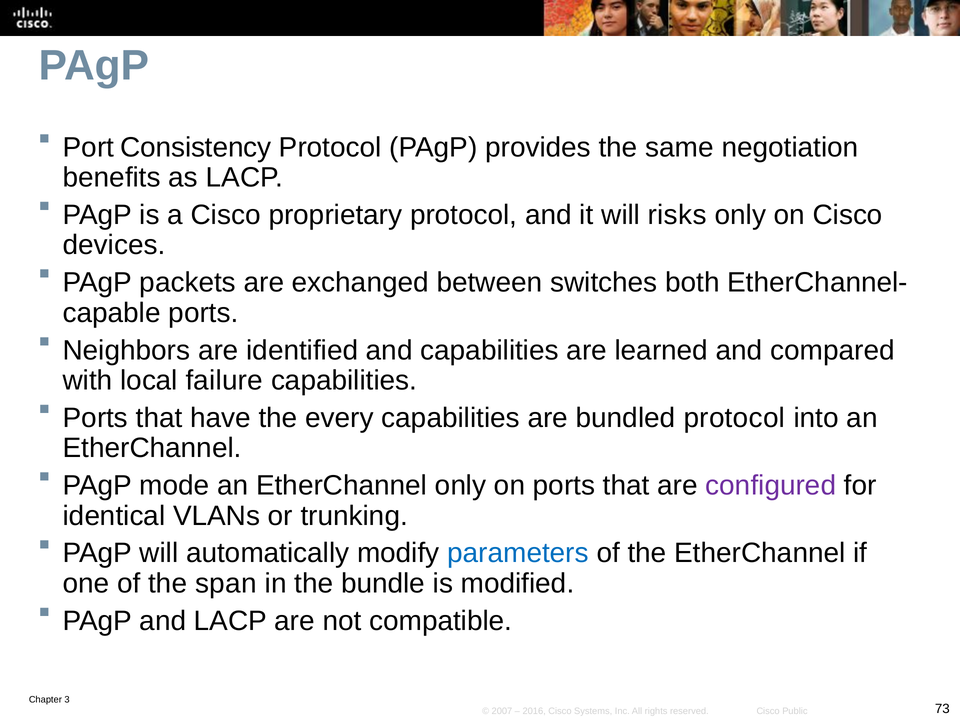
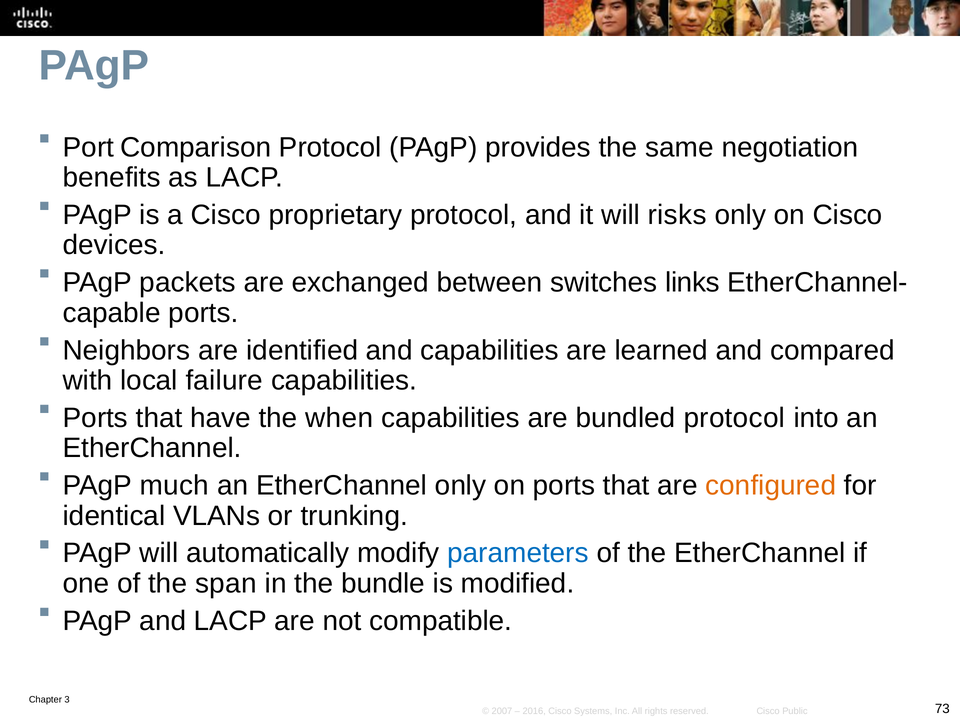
Consistency: Consistency -> Comparison
both: both -> links
every: every -> when
mode: mode -> much
configured colour: purple -> orange
